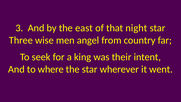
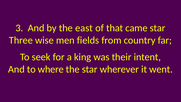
night: night -> came
angel: angel -> fields
